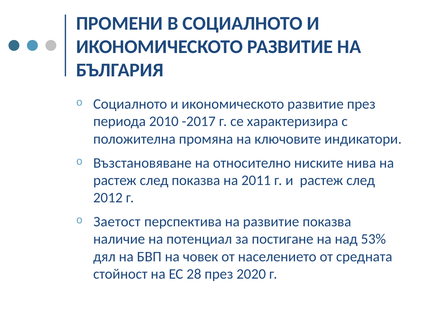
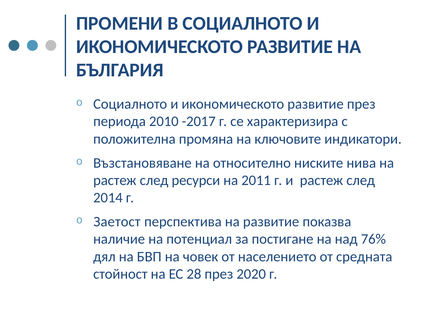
след показва: показва -> ресурси
2012: 2012 -> 2014
53%: 53% -> 76%
